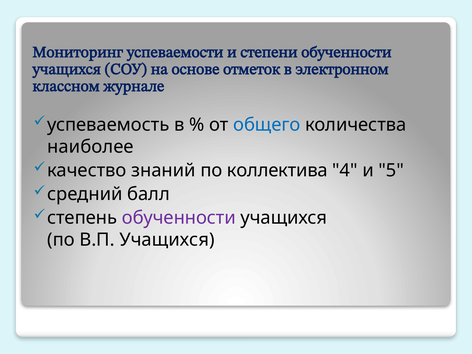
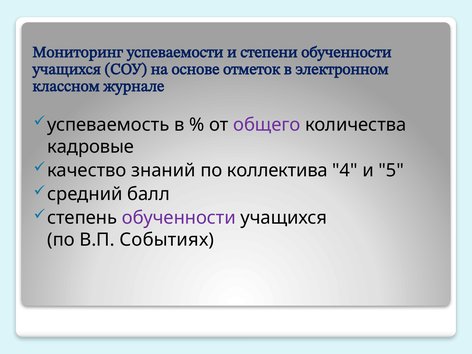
общего colour: blue -> purple
наиболее: наиболее -> кадровые
В.П Учащихся: Учащихся -> Событиях
